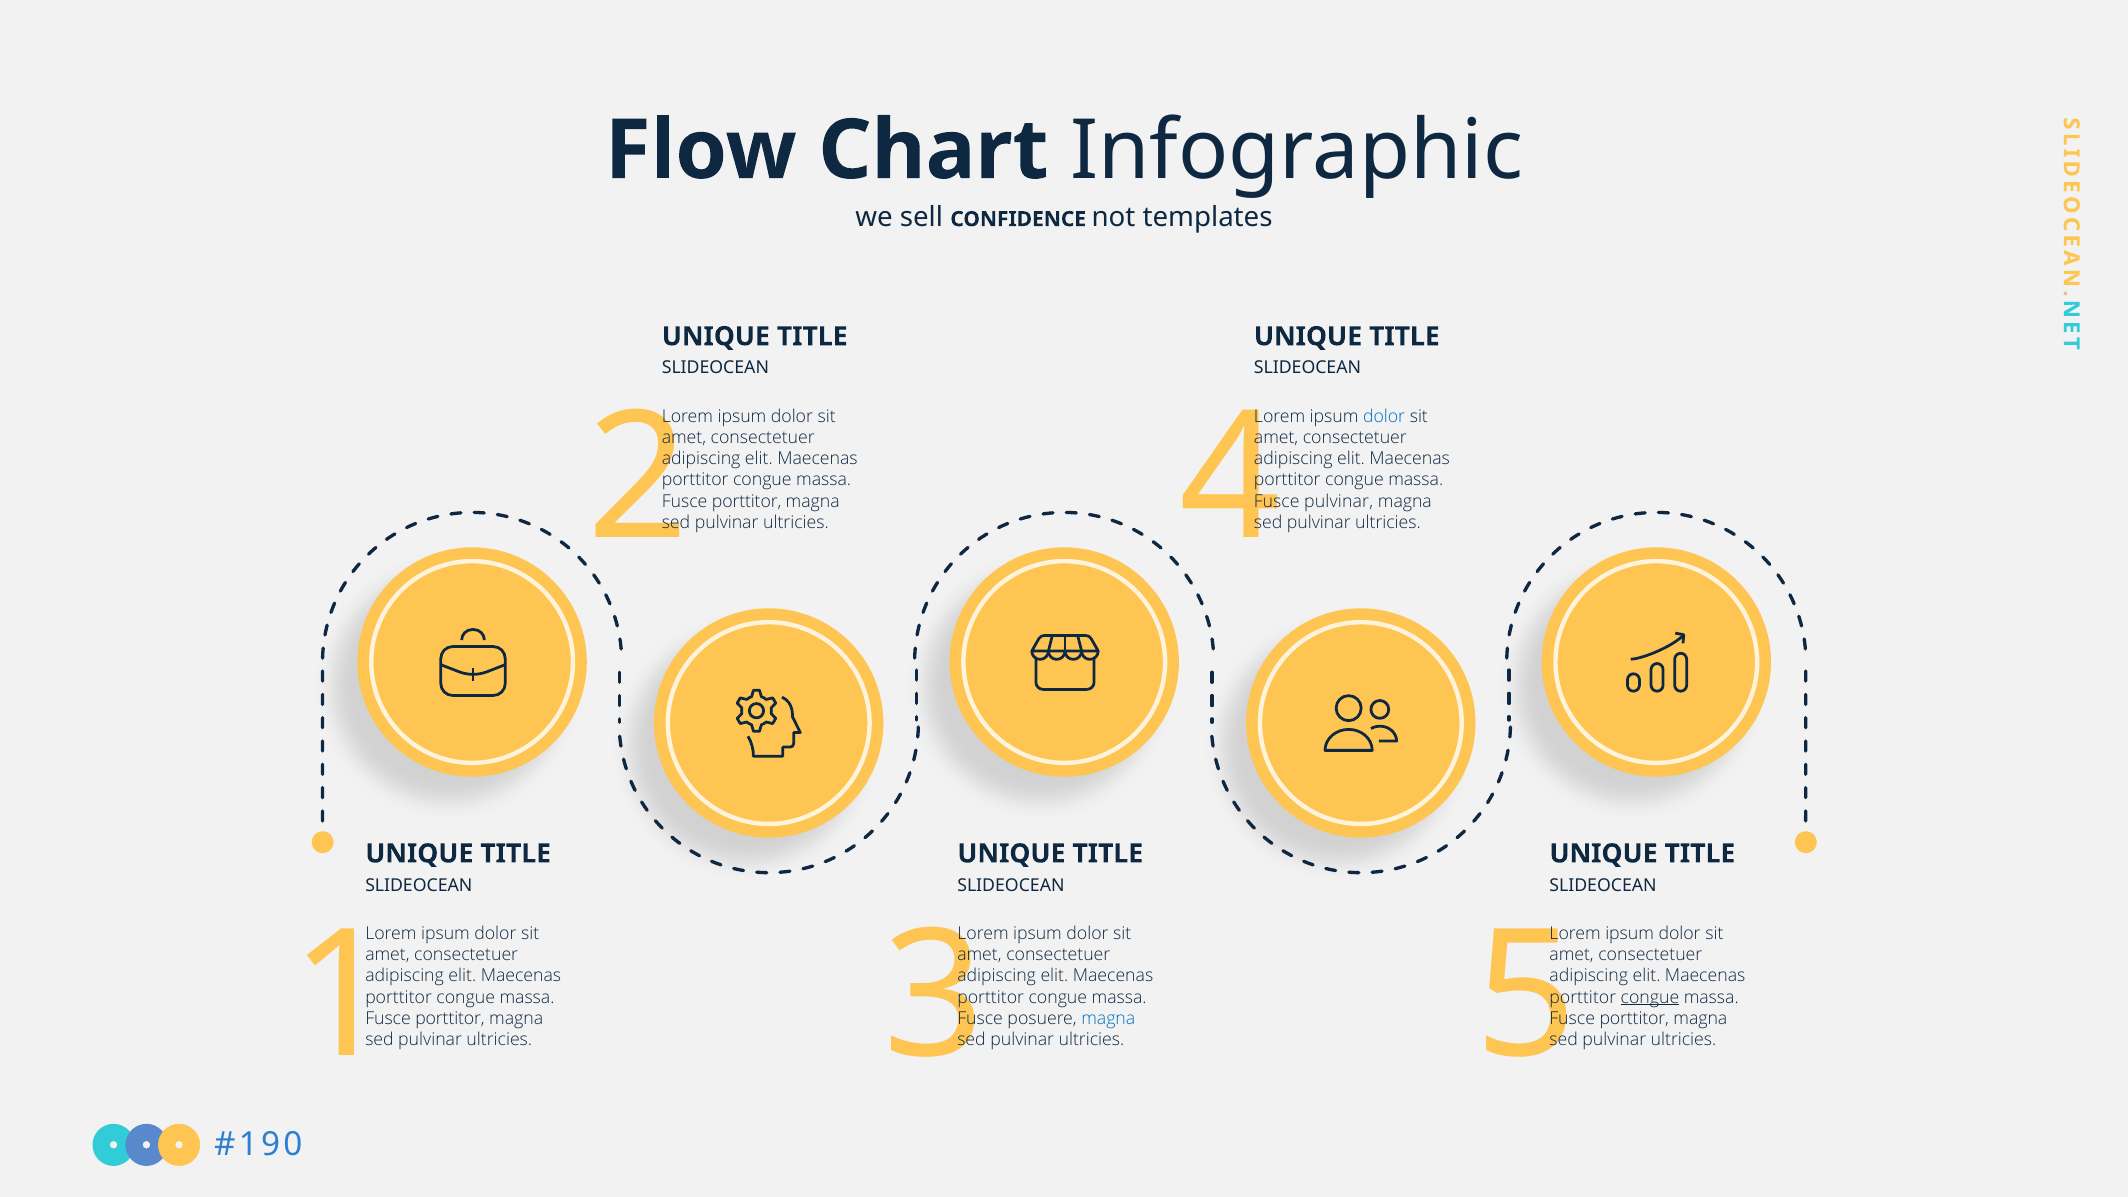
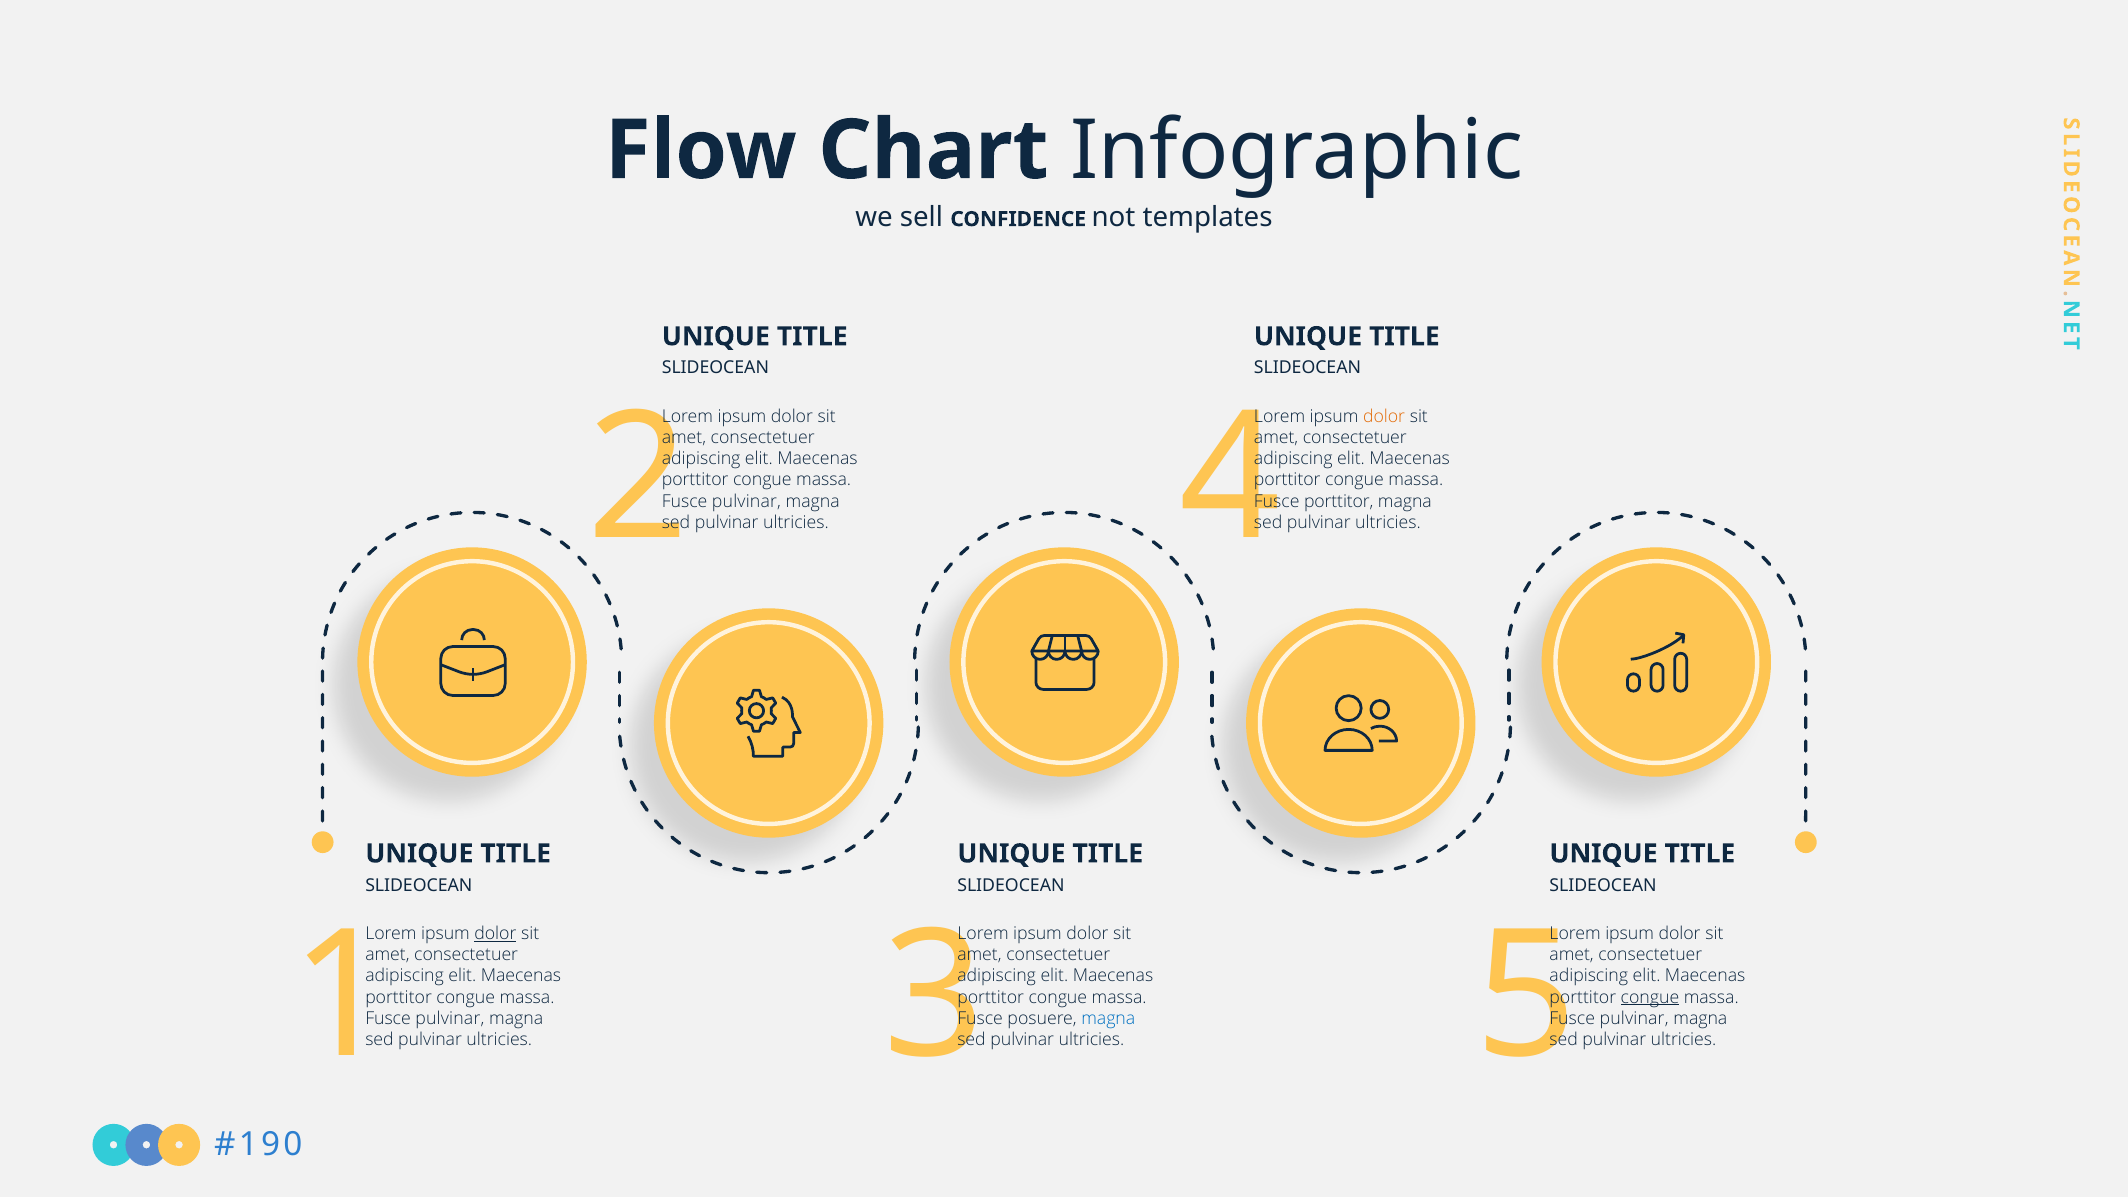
dolor at (1384, 416) colour: blue -> orange
porttitor at (747, 501): porttitor -> pulvinar
pulvinar at (1339, 501): pulvinar -> porttitor
dolor at (495, 933) underline: none -> present
porttitor at (450, 1019): porttitor -> pulvinar
porttitor at (1634, 1019): porttitor -> pulvinar
